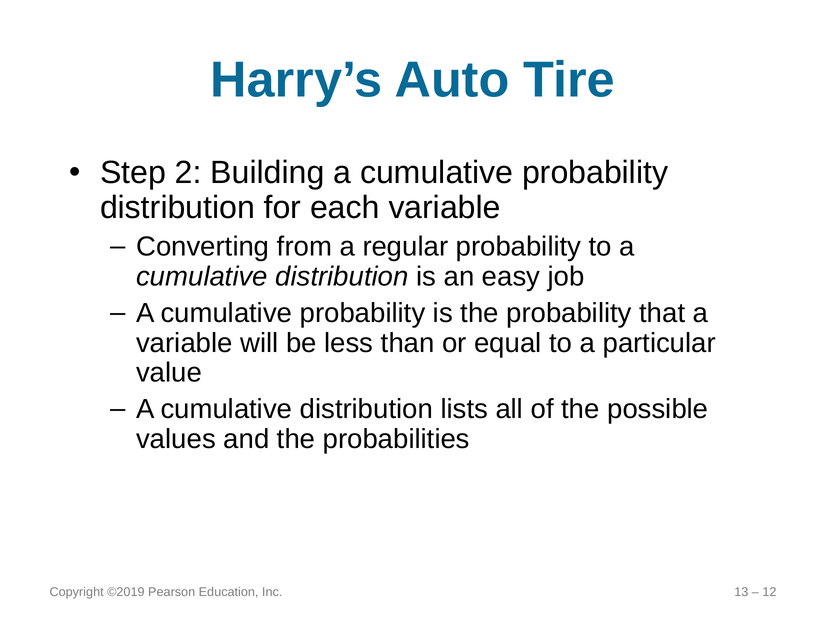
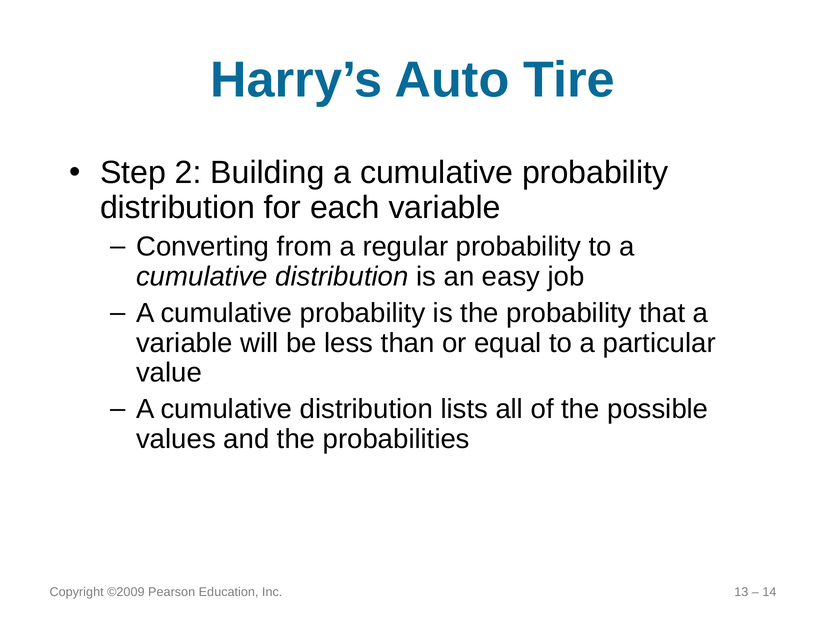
©2019: ©2019 -> ©2009
12: 12 -> 14
